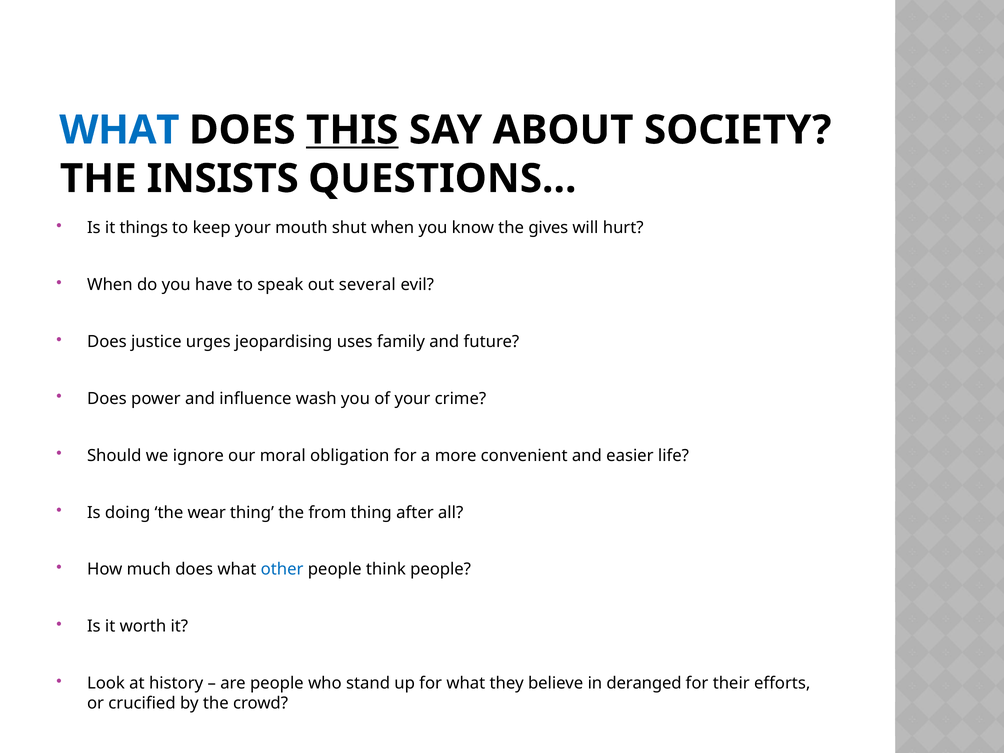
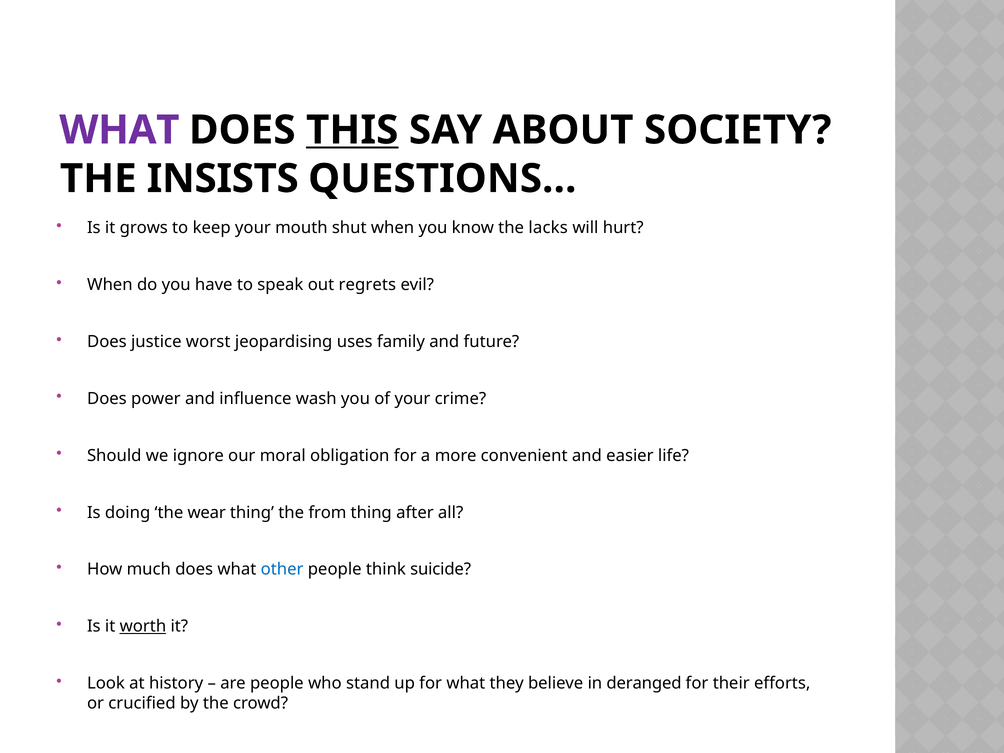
WHAT at (119, 130) colour: blue -> purple
things: things -> grows
gives: gives -> lacks
several: several -> regrets
urges: urges -> worst
think people: people -> suicide
worth underline: none -> present
